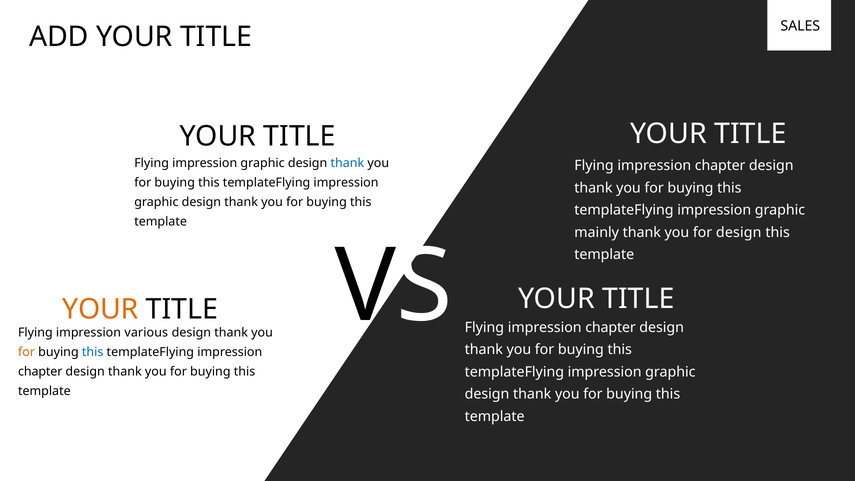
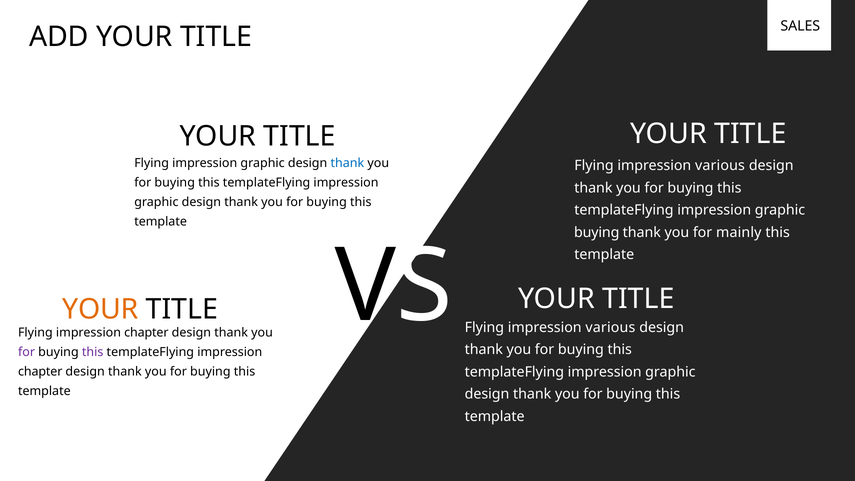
chapter at (720, 166): chapter -> various
mainly at (597, 232): mainly -> buying
for design: design -> mainly
chapter at (611, 327): chapter -> various
Flying impression various: various -> chapter
for at (27, 352) colour: orange -> purple
this at (93, 352) colour: blue -> purple
